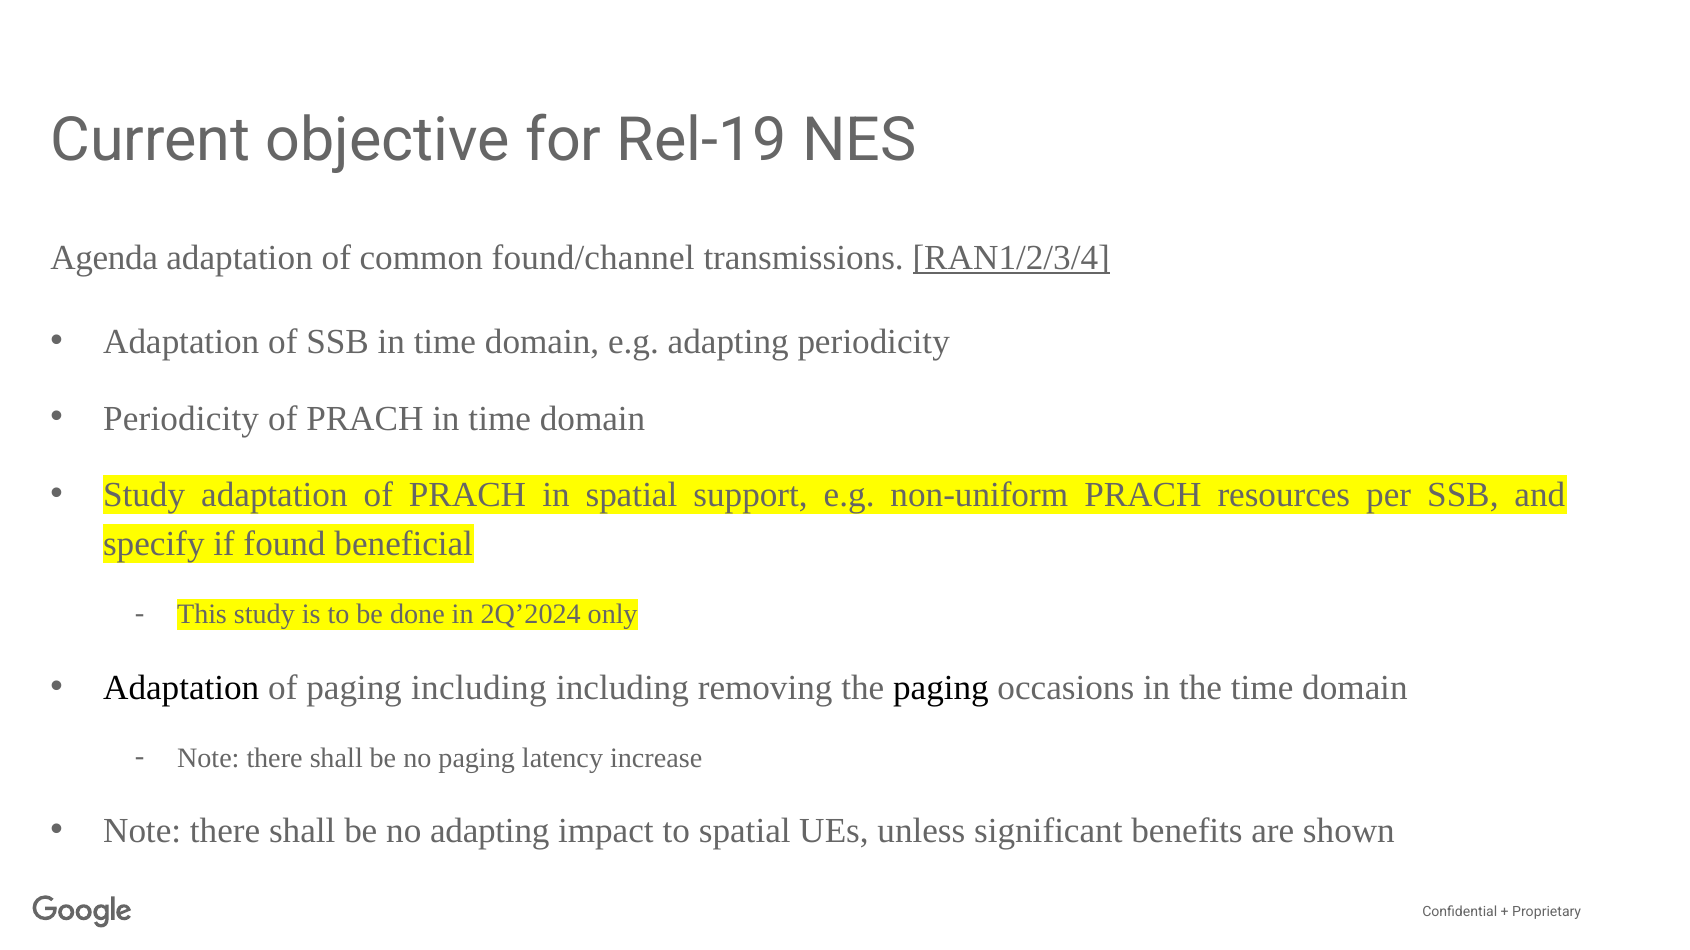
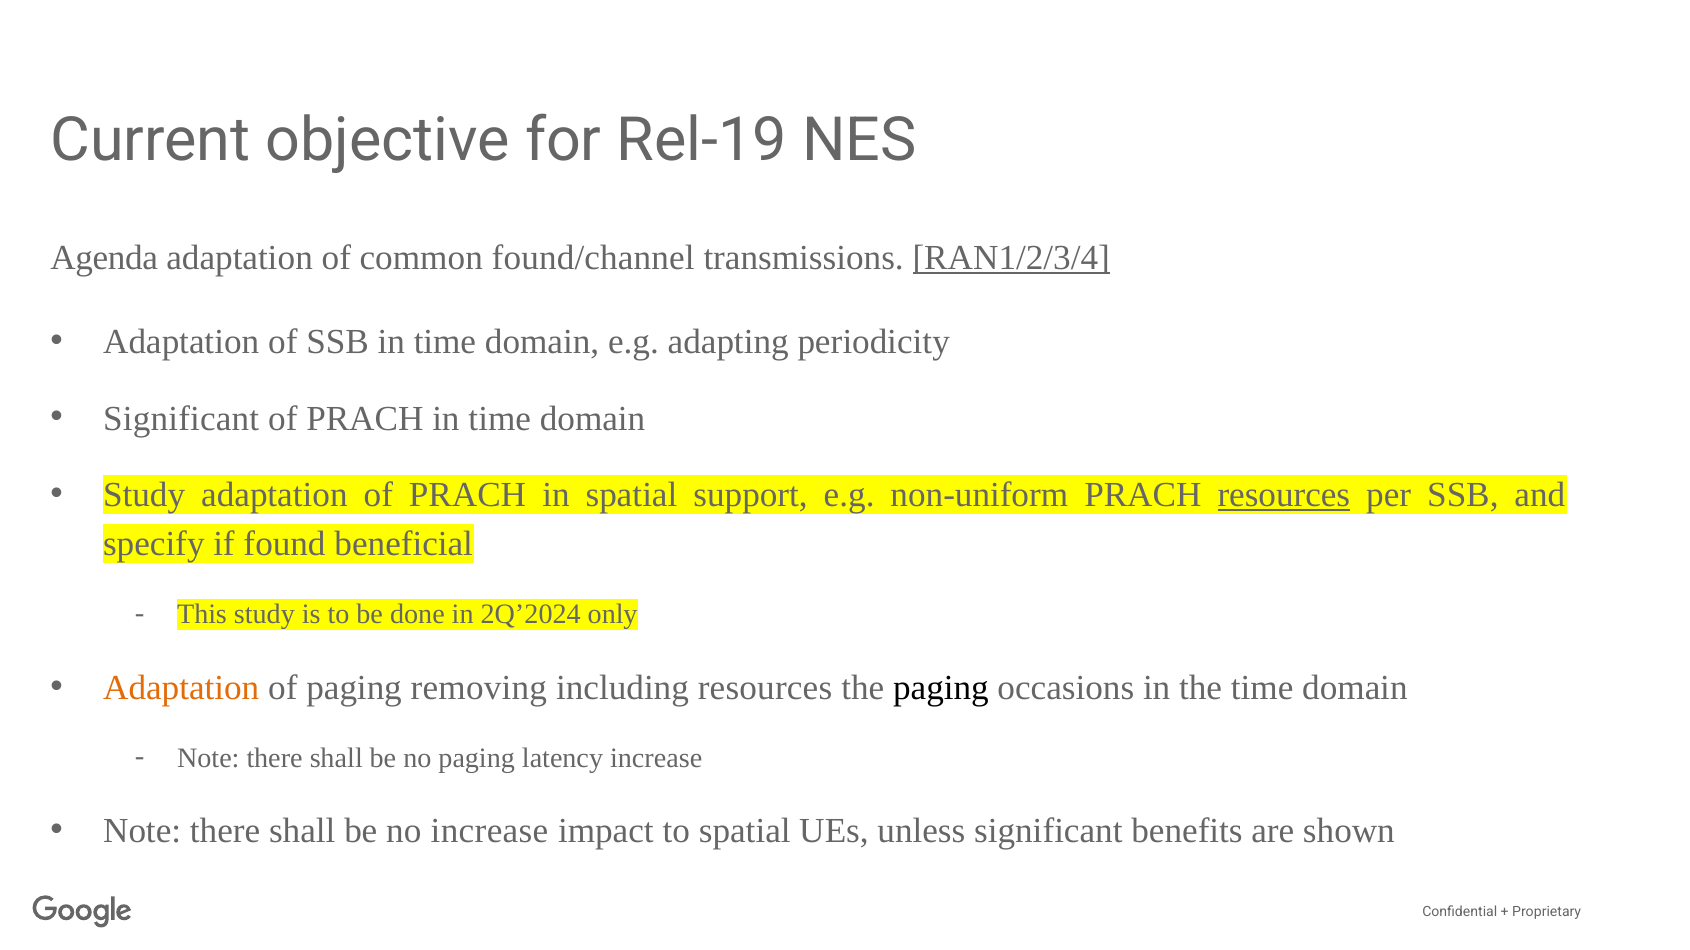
Periodicity at (181, 419): Periodicity -> Significant
resources at (1284, 496) underline: none -> present
Adaptation at (181, 688) colour: black -> orange
paging including: including -> removing
including removing: removing -> resources
no adapting: adapting -> increase
